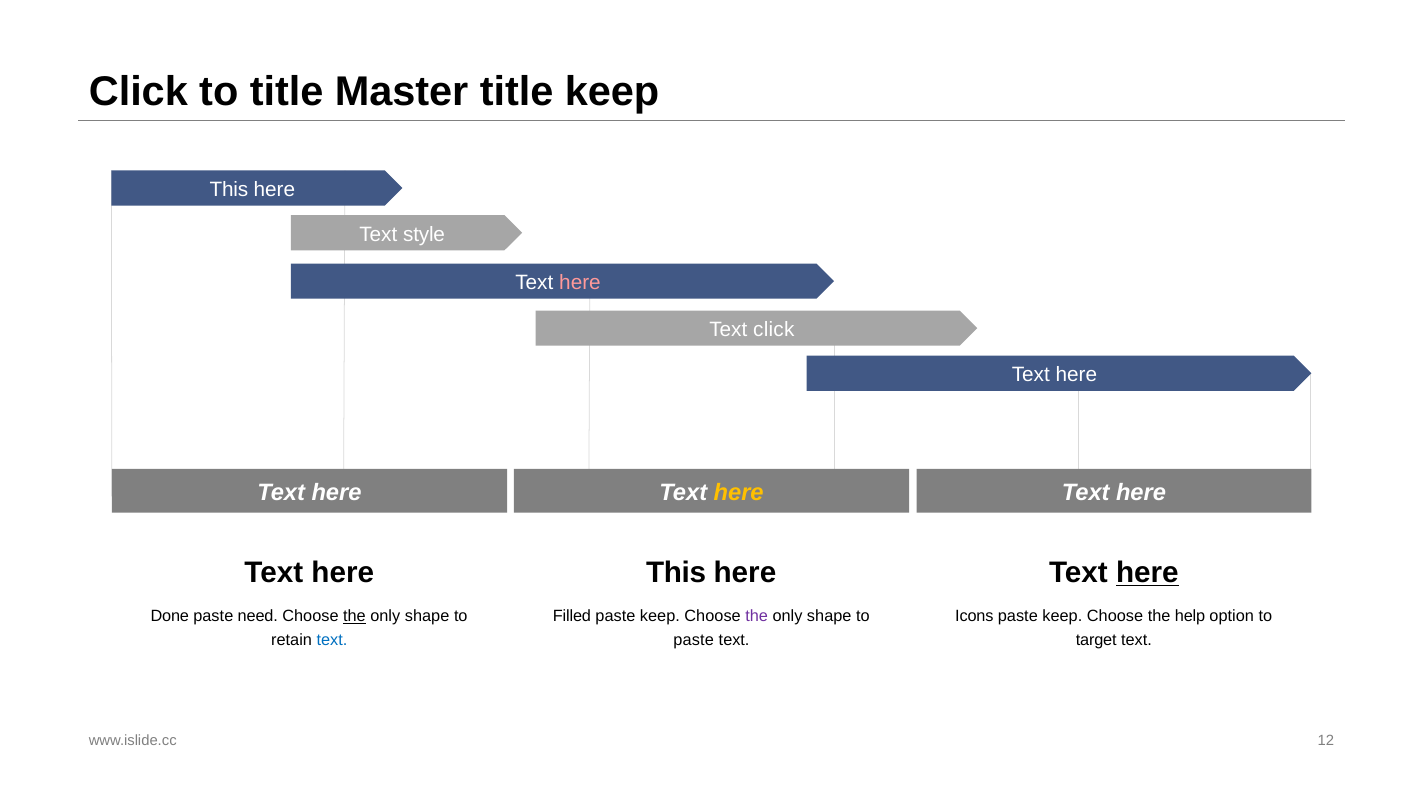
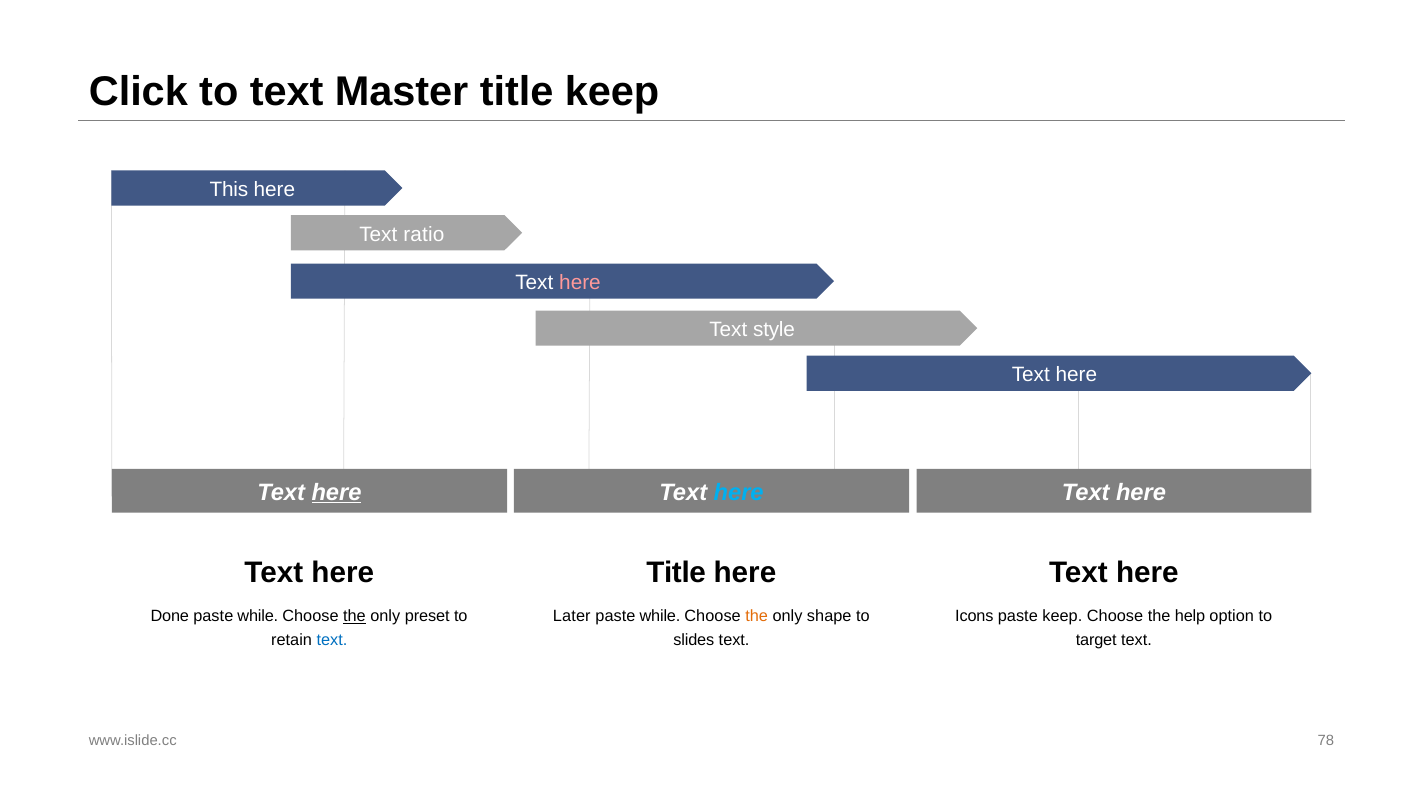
to title: title -> text
style: style -> ratio
Text click: click -> style
here at (336, 493) underline: none -> present
here at (739, 493) colour: yellow -> light blue
This at (676, 573): This -> Title
here at (1147, 573) underline: present -> none
need at (258, 617): need -> while
shape at (427, 617): shape -> preset
Filled: Filled -> Later
keep at (660, 617): keep -> while
the at (757, 617) colour: purple -> orange
paste at (694, 640): paste -> slides
12: 12 -> 78
